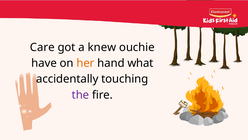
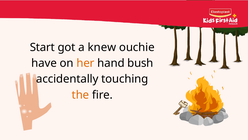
Care: Care -> Start
what: what -> bush
the colour: purple -> orange
